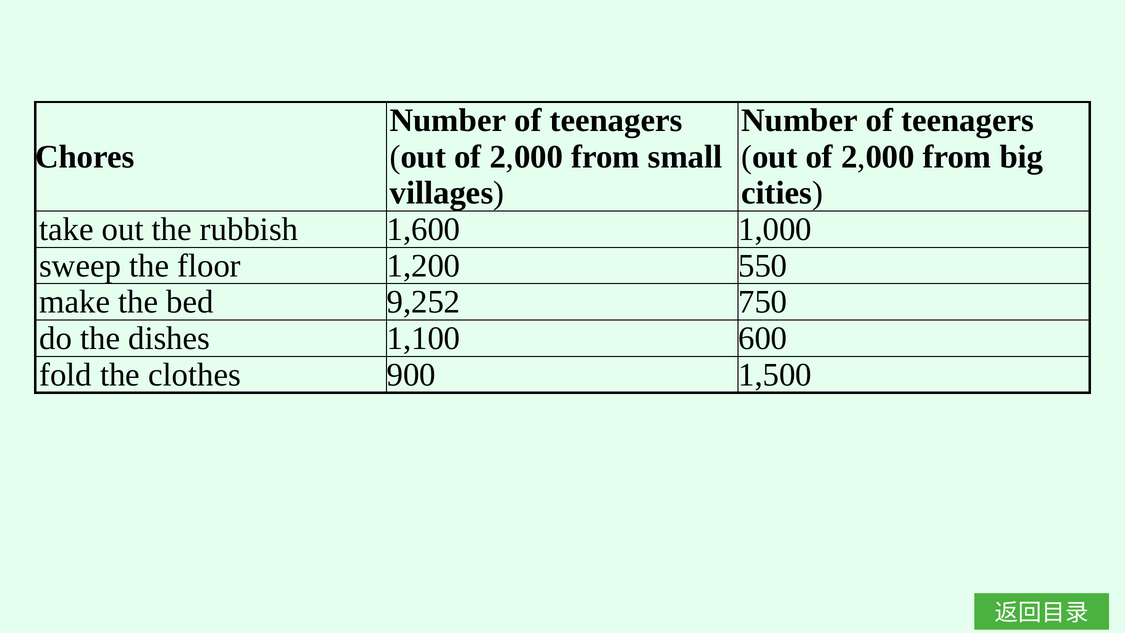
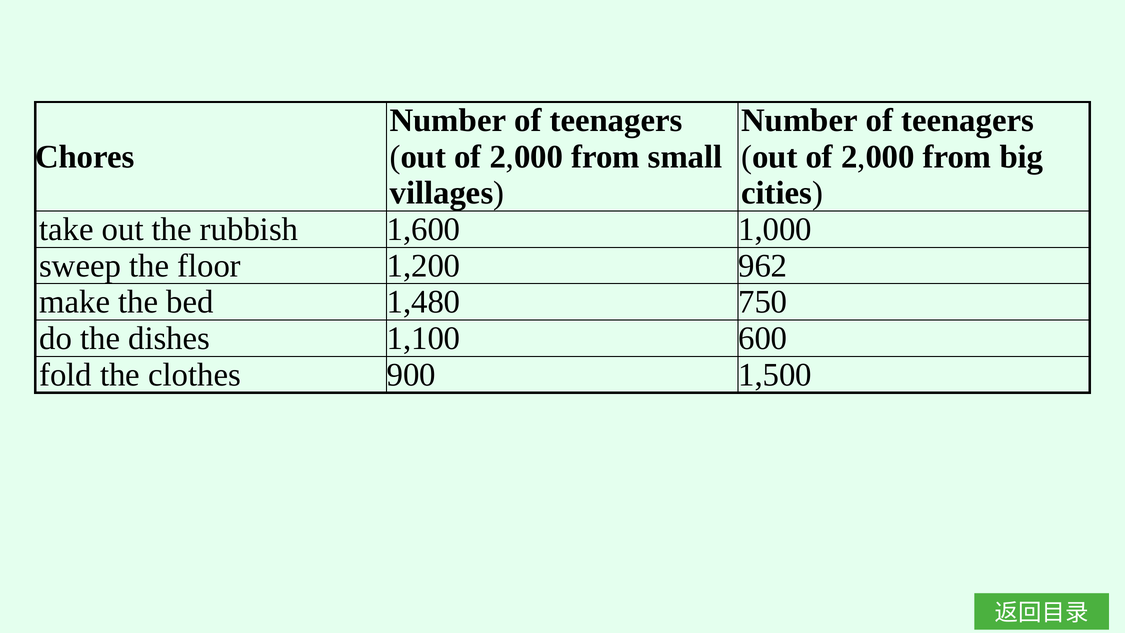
550: 550 -> 962
9,252: 9,252 -> 1,480
